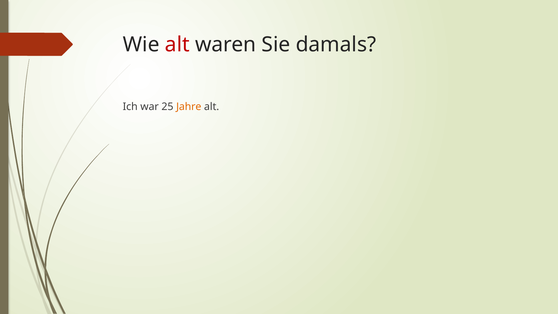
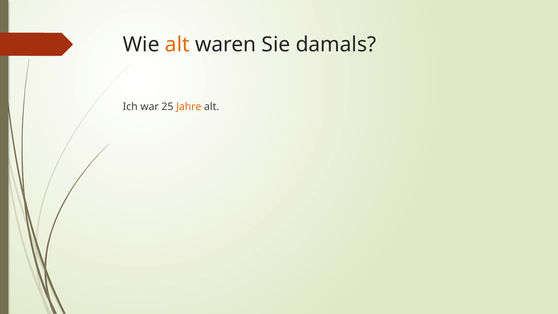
alt at (177, 45) colour: red -> orange
